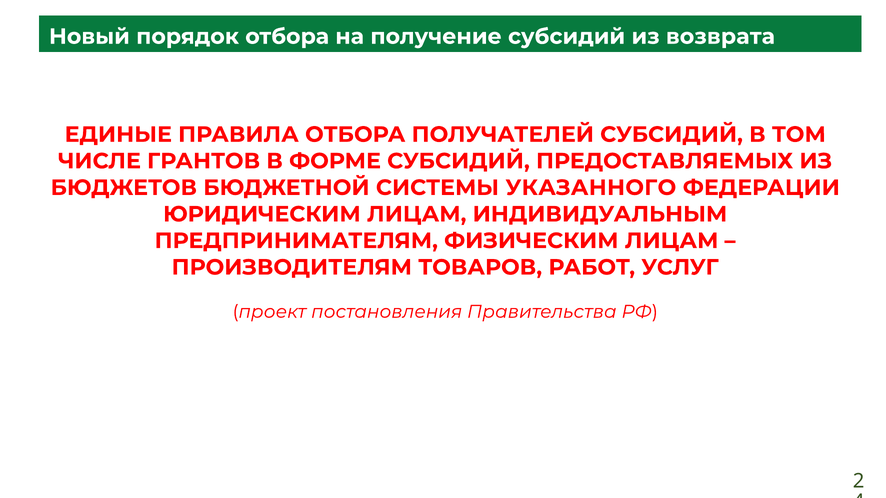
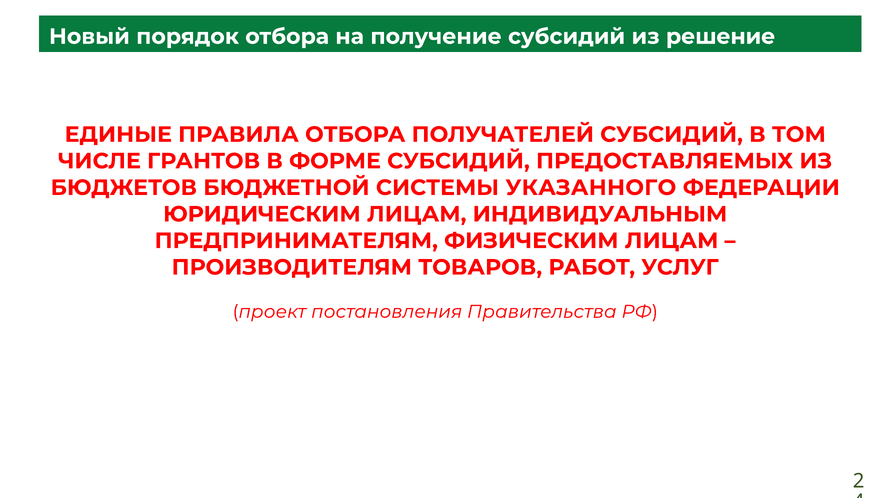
возврата: возврата -> решение
